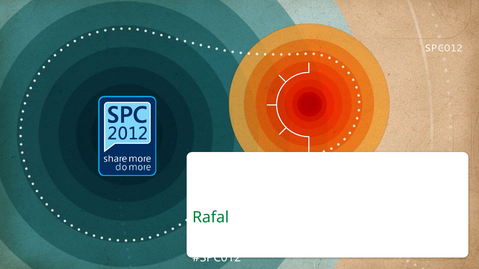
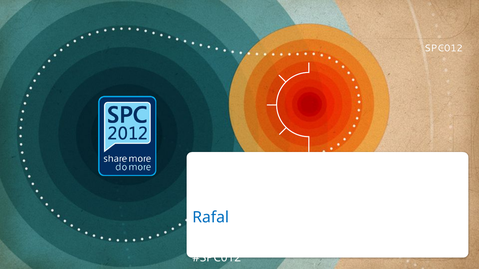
Rafal colour: green -> blue
